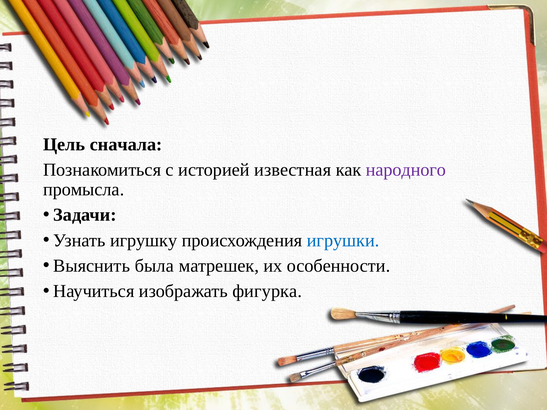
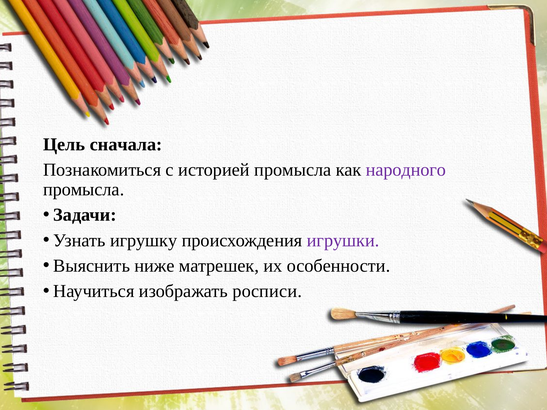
историей известная: известная -> промысла
игрушки colour: blue -> purple
была: была -> ниже
фигурка: фигурка -> росписи
